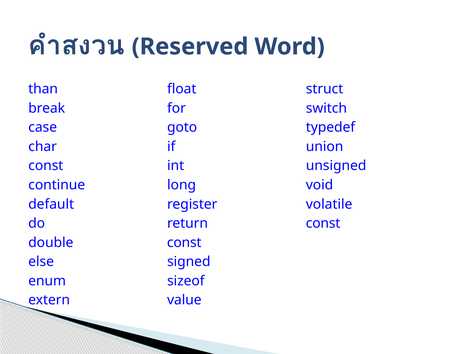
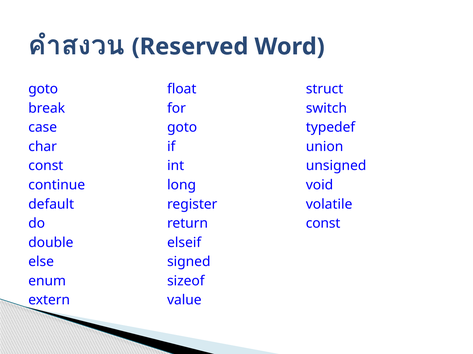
than at (43, 89): than -> goto
const at (184, 243): const -> elseif
